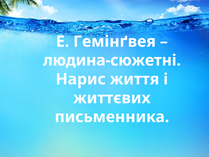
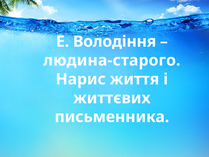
Гемінґвея: Гемінґвея -> Володіння
людина-сюжетні: людина-сюжетні -> людина-старого
